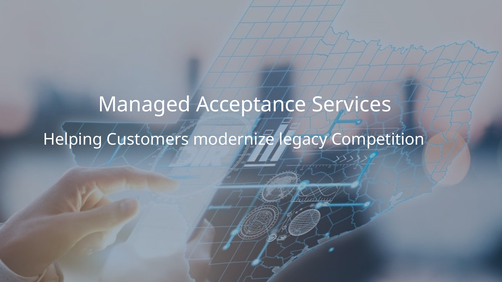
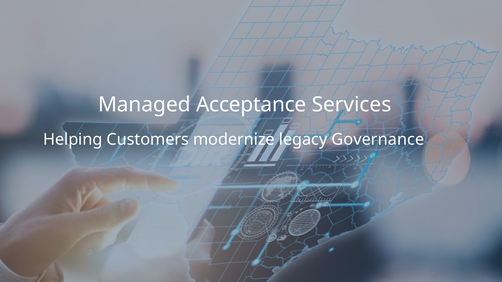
Competition: Competition -> Governance
